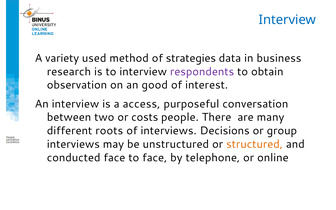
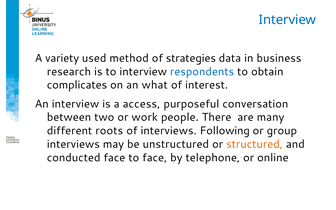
respondents colour: purple -> blue
observation: observation -> complicates
good: good -> what
costs: costs -> work
Decisions: Decisions -> Following
